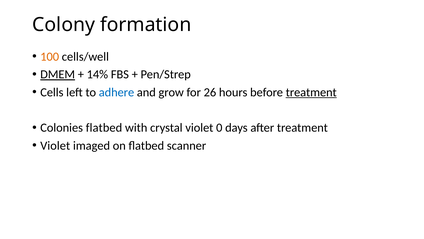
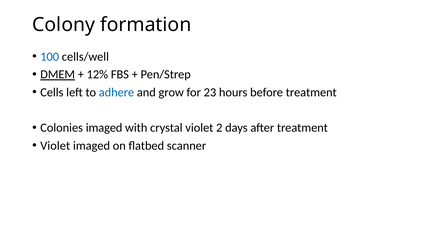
100 colour: orange -> blue
14%: 14% -> 12%
26: 26 -> 23
treatment at (311, 92) underline: present -> none
Colonies flatbed: flatbed -> imaged
0: 0 -> 2
